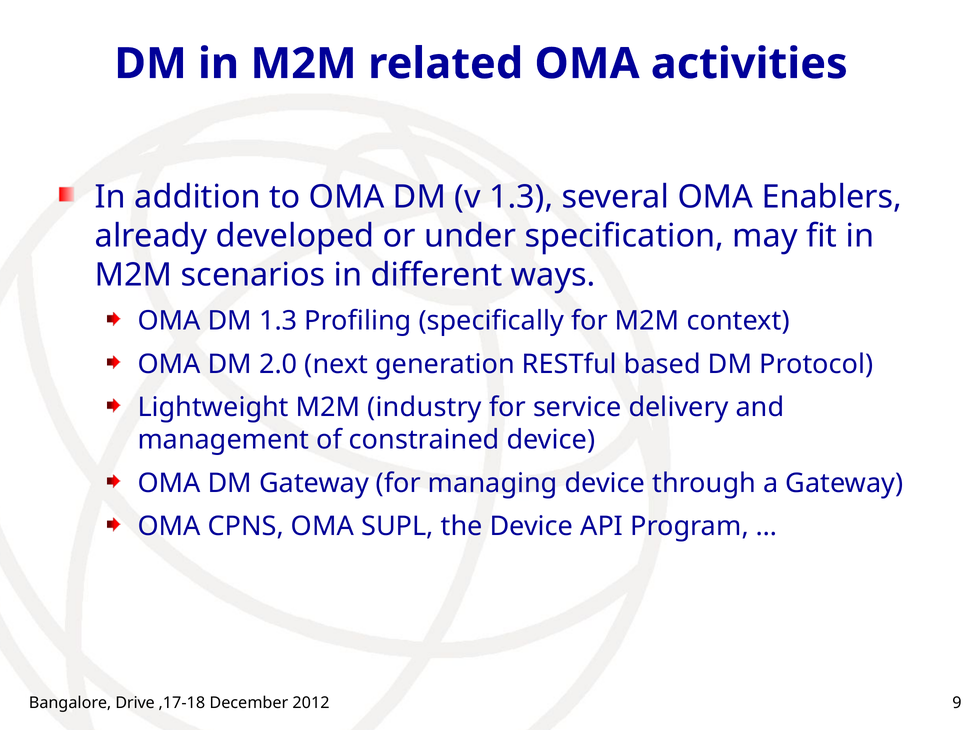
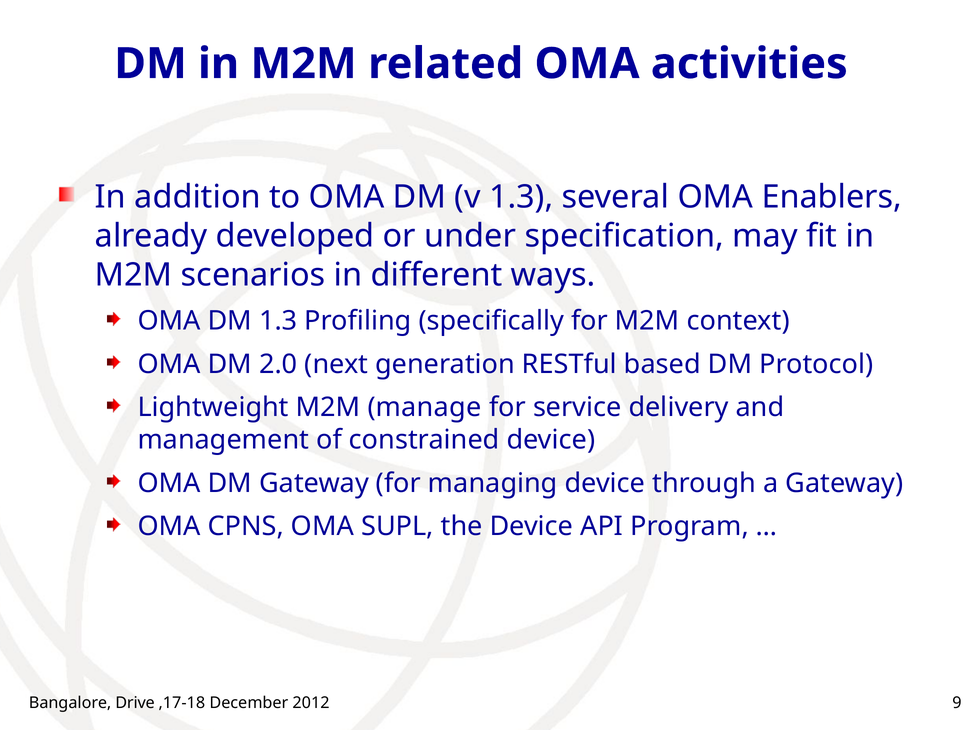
industry: industry -> manage
